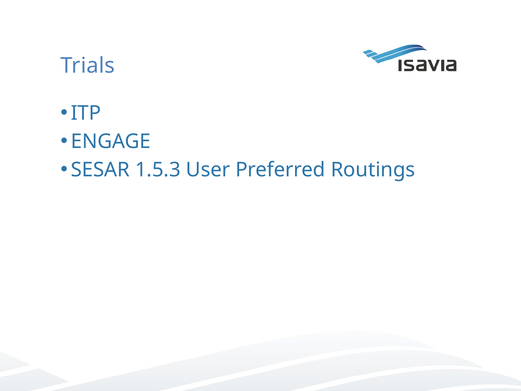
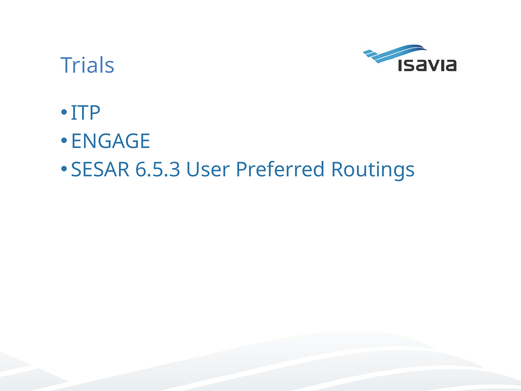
1.5.3: 1.5.3 -> 6.5.3
